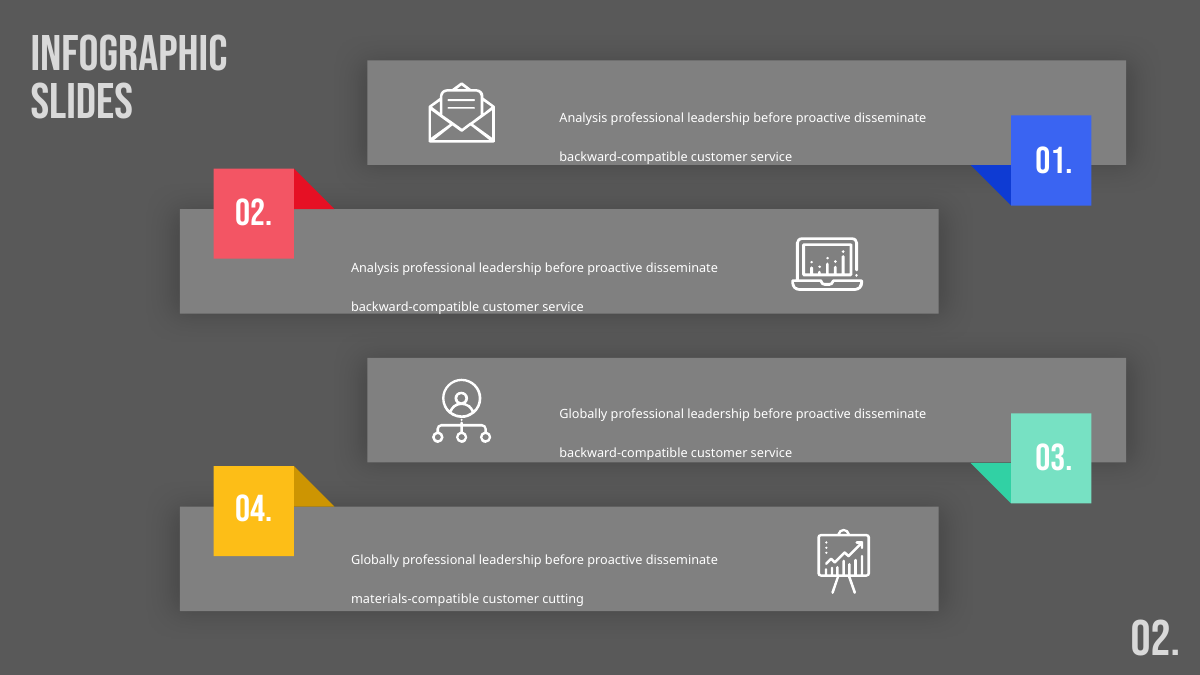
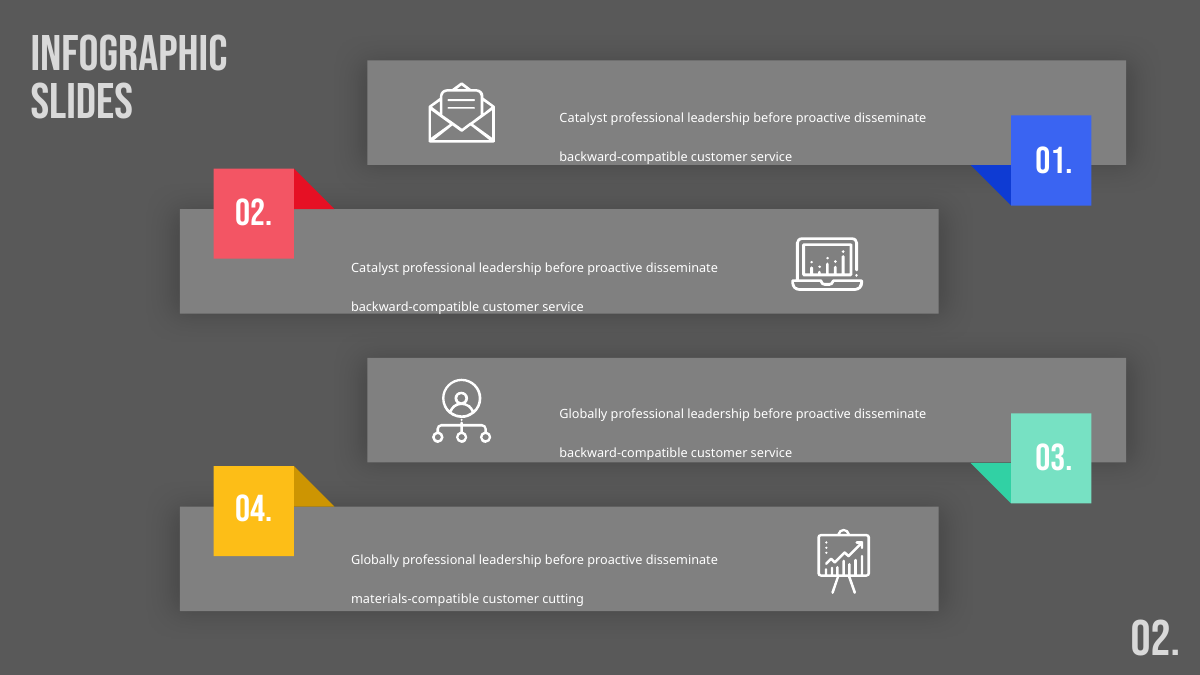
Analysis at (583, 118): Analysis -> Catalyst
Analysis at (375, 268): Analysis -> Catalyst
